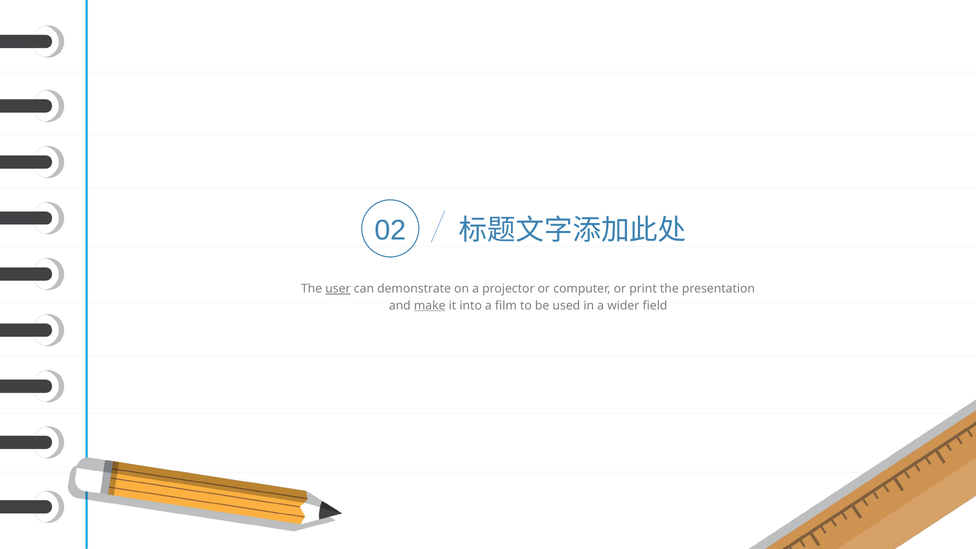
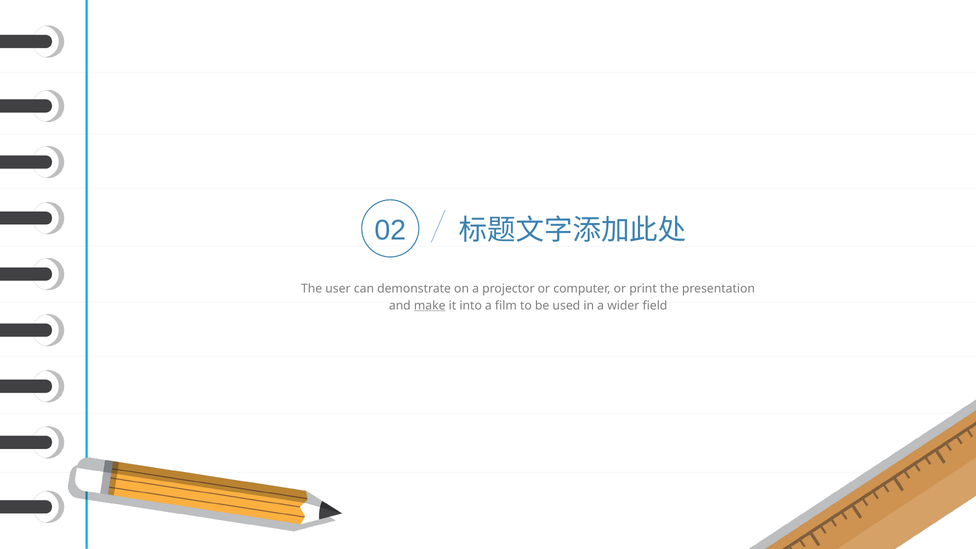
user underline: present -> none
